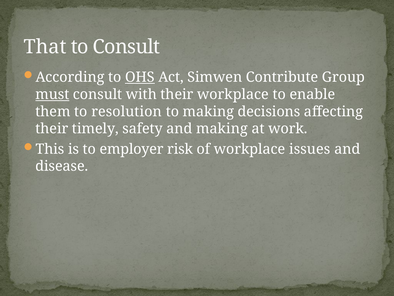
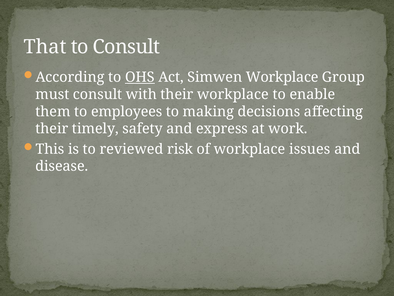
Simwen Contribute: Contribute -> Workplace
must underline: present -> none
resolution: resolution -> employees
and making: making -> express
employer: employer -> reviewed
